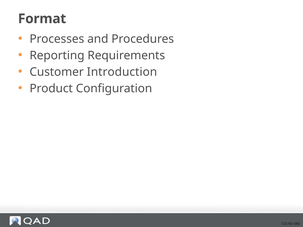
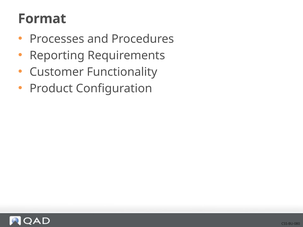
Introduction: Introduction -> Functionality
